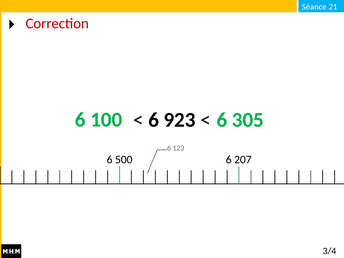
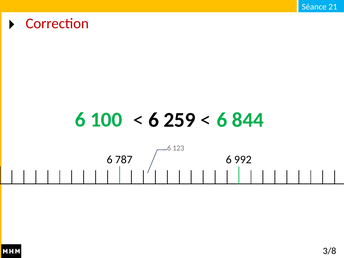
305: 305 -> 844
923: 923 -> 259
500: 500 -> 787
207: 207 -> 992
3/4: 3/4 -> 3/8
